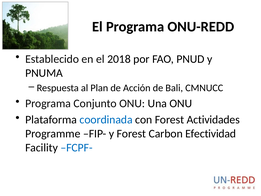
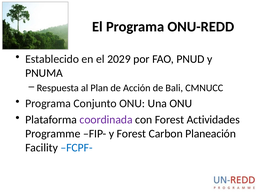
2018: 2018 -> 2029
coordinada colour: blue -> purple
Efectividad: Efectividad -> Planeación
